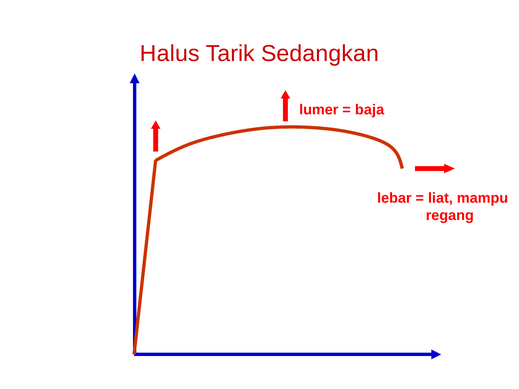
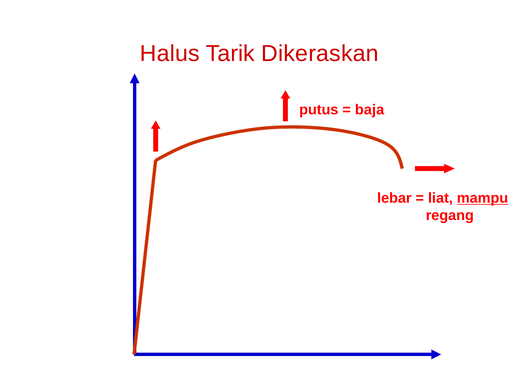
Sedangkan: Sedangkan -> Dikeraskan
lumer: lumer -> putus
mampu underline: none -> present
